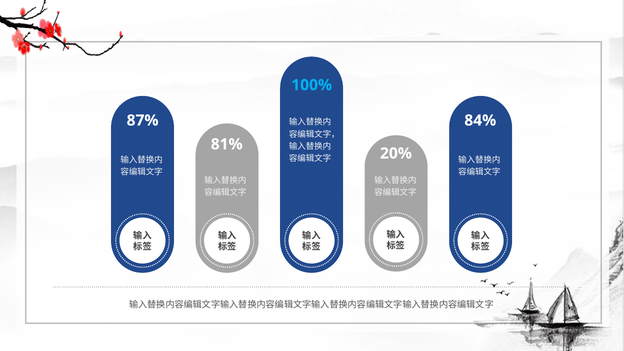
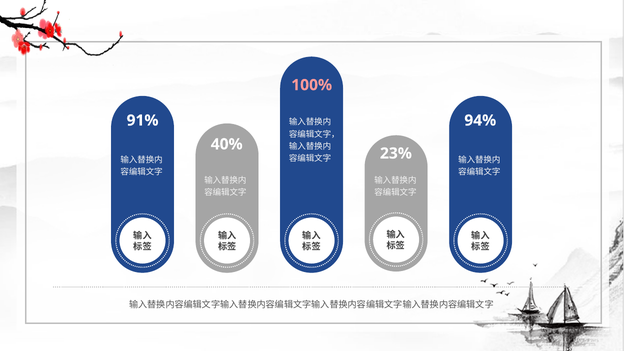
100% colour: light blue -> pink
87%: 87% -> 91%
84%: 84% -> 94%
81%: 81% -> 40%
20%: 20% -> 23%
